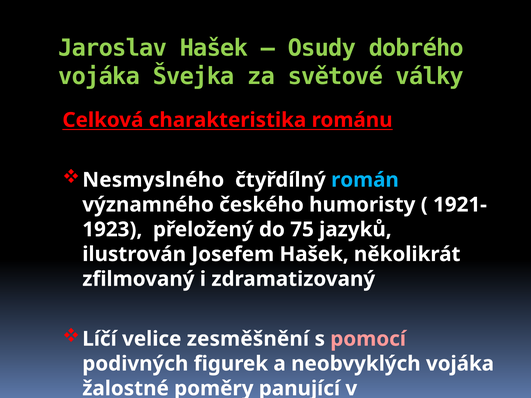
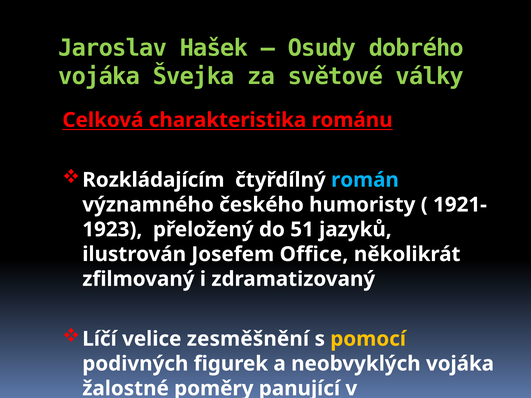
Nesmyslného at (153, 180): Nesmyslného -> Rozkládajícím
75: 75 -> 51
Josefem Hašek: Hašek -> Office
pomocí colour: pink -> yellow
